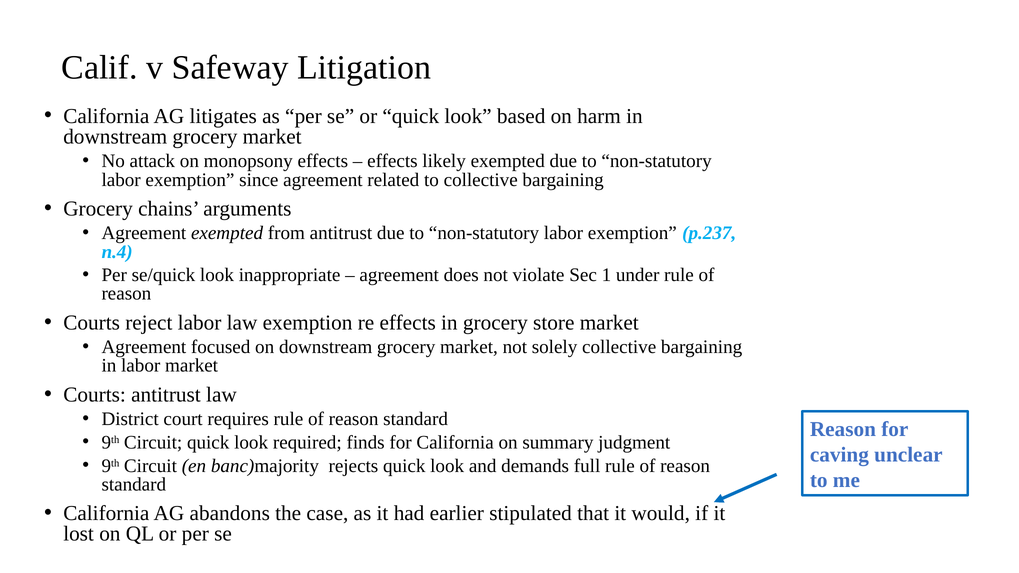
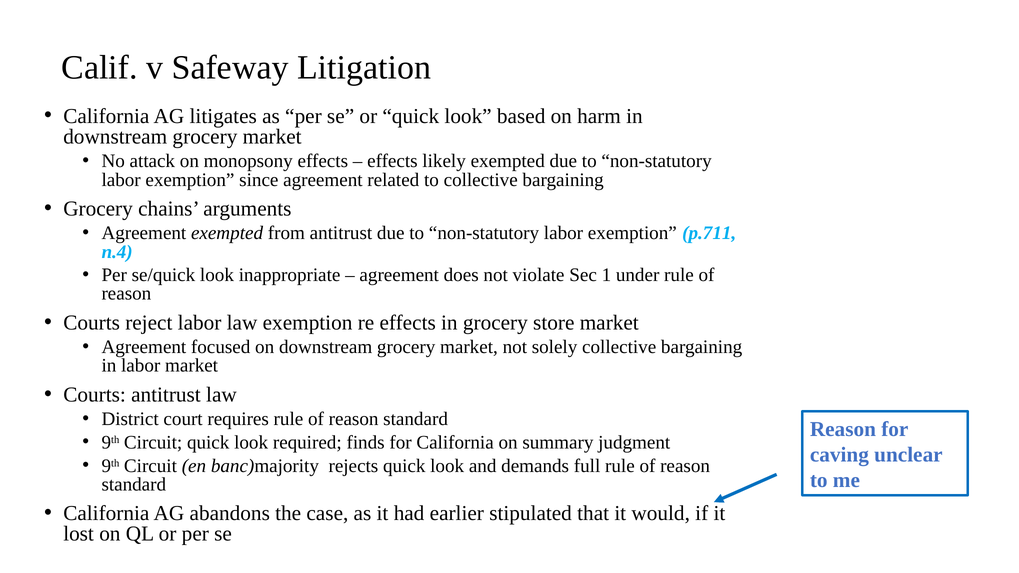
p.237: p.237 -> p.711
